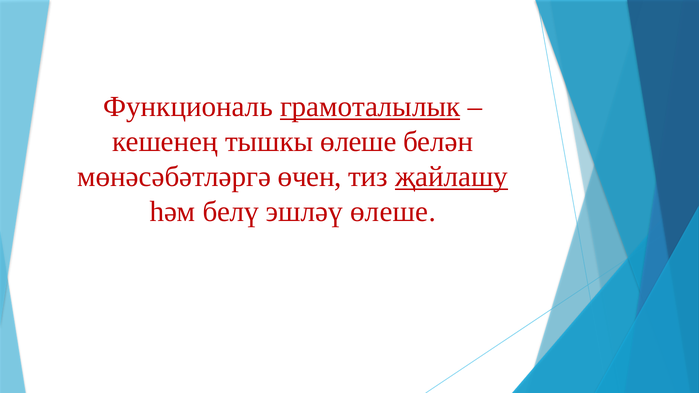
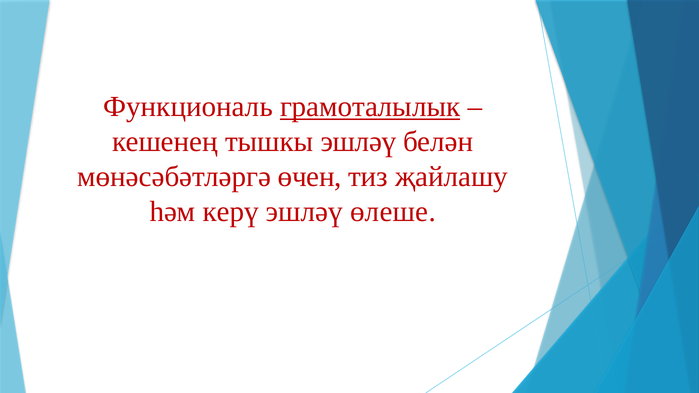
тышкы өлеше: өлеше -> эшләү
җайлашу underline: present -> none
белү: белү -> керү
